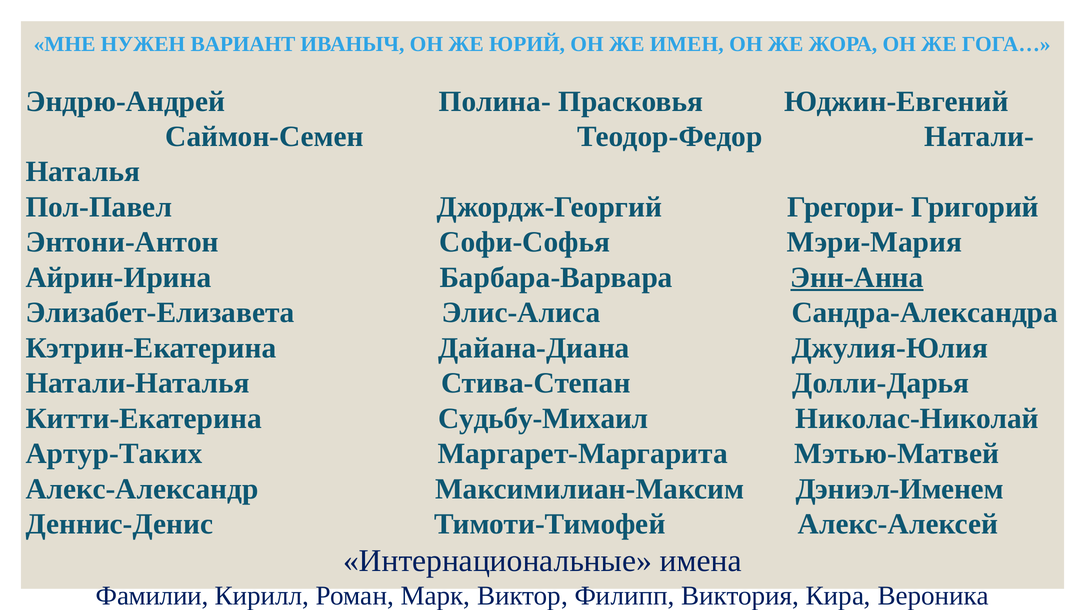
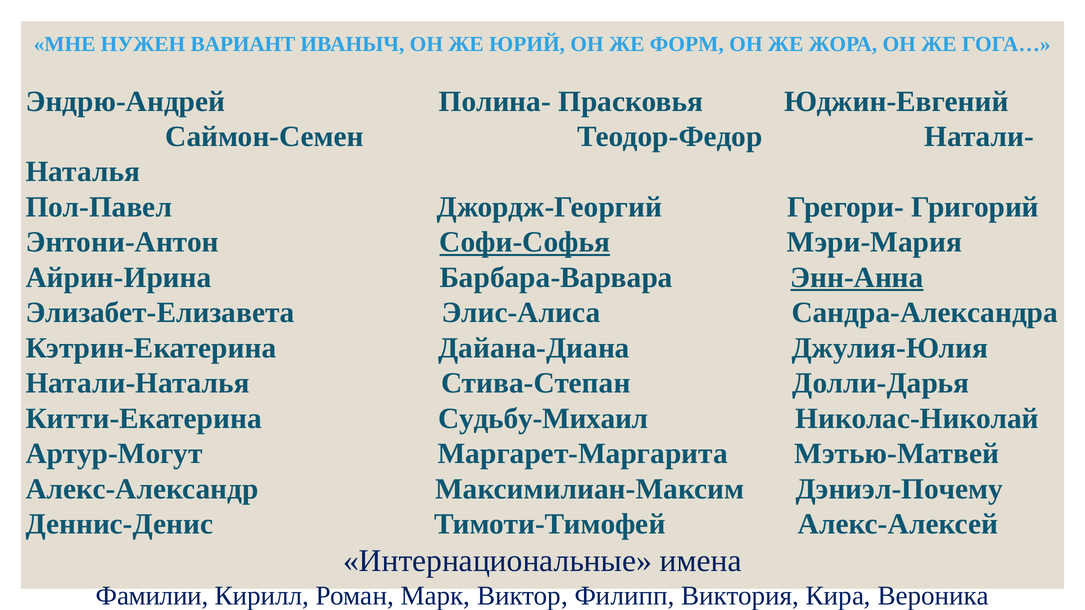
ИМЕН: ИМЕН -> ФОРМ
Софи-Софья underline: none -> present
Артур-Таких: Артур-Таких -> Артур-Могут
Дэниэл-Именем: Дэниэл-Именем -> Дэниэл-Почему
